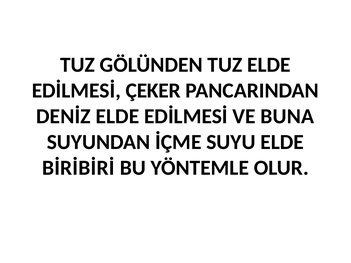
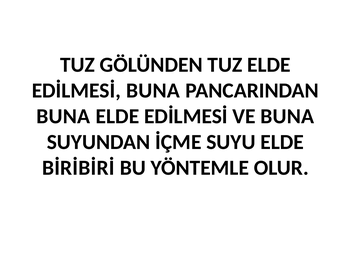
EDİLMESİ ÇEKER: ÇEKER -> BUNA
DENİZ at (63, 116): DENİZ -> BUNA
